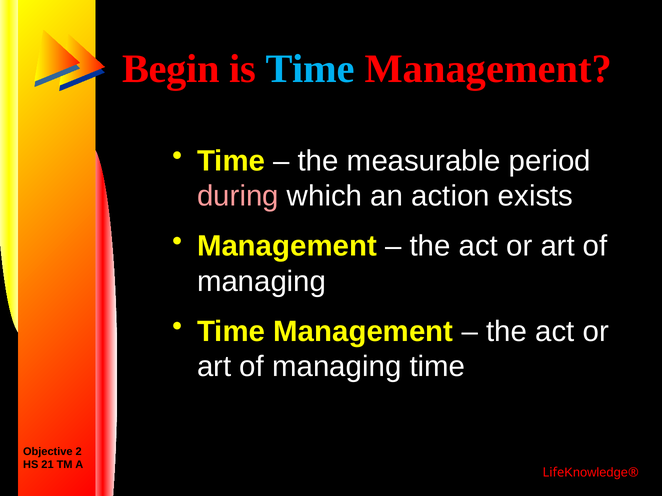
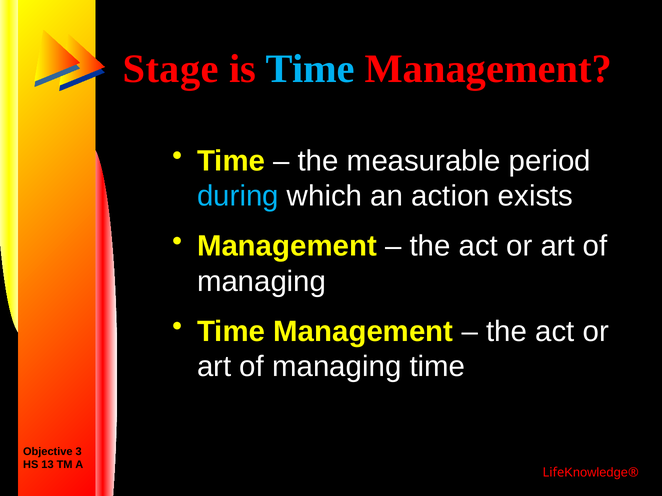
Begin: Begin -> Stage
during colour: pink -> light blue
2: 2 -> 3
21: 21 -> 13
